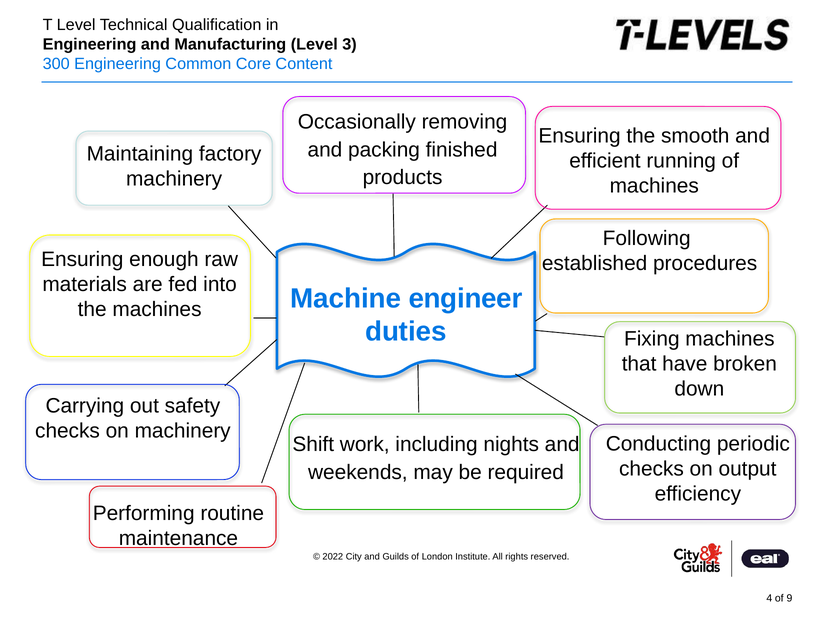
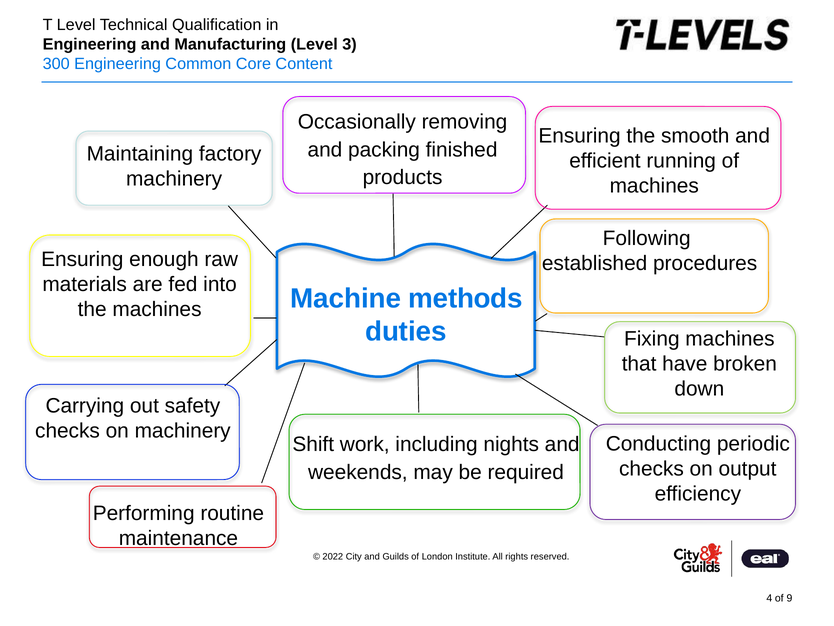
engineer: engineer -> methods
